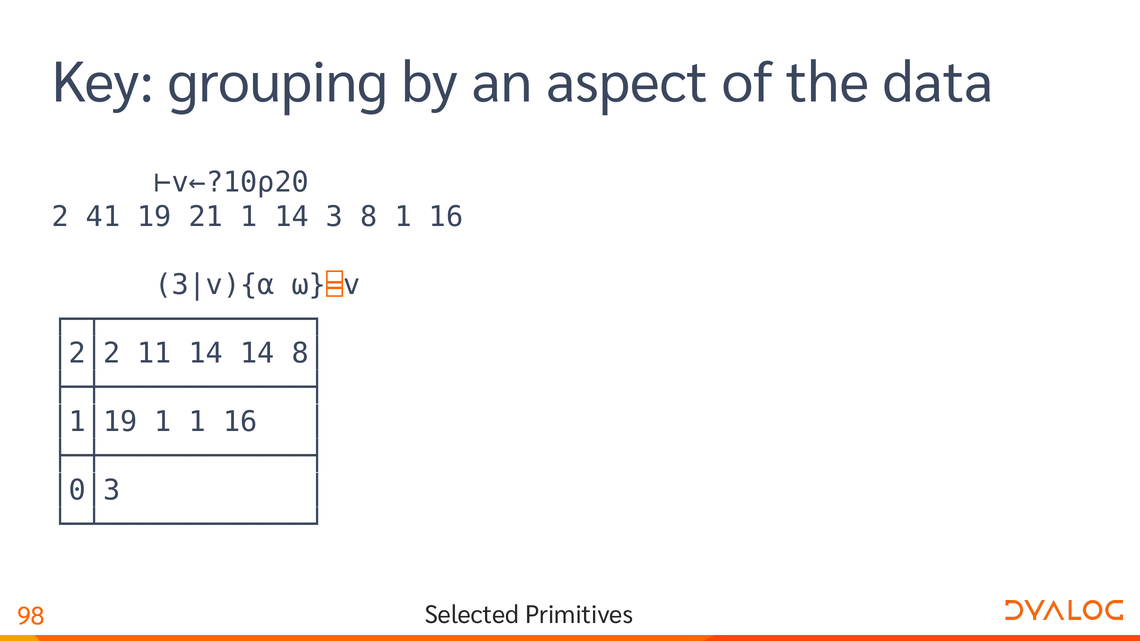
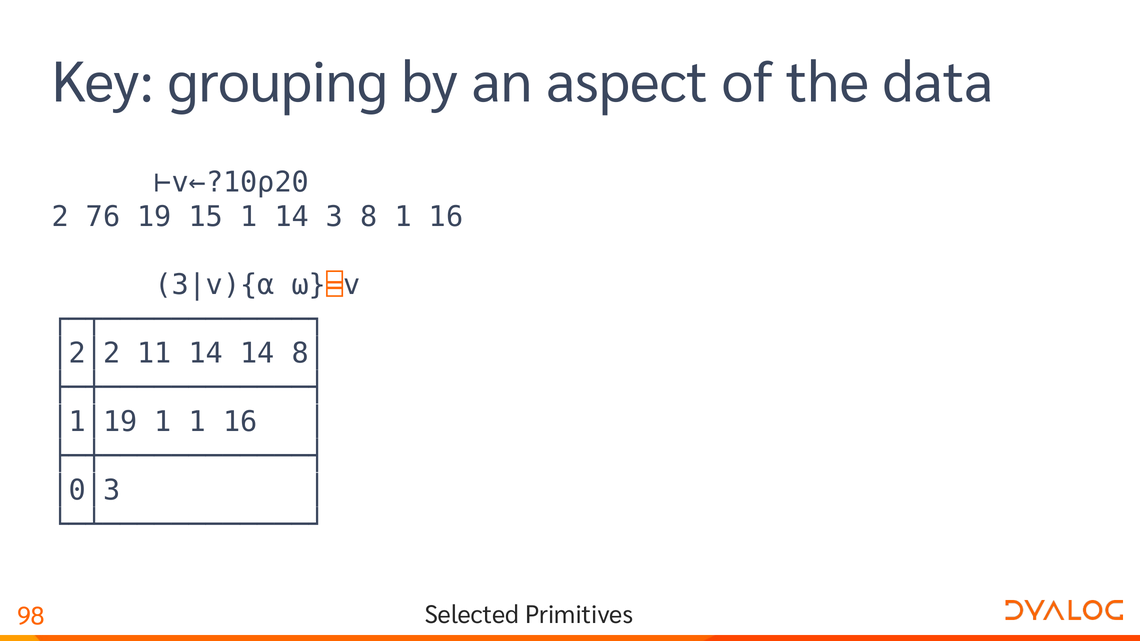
41: 41 -> 76
21: 21 -> 15
